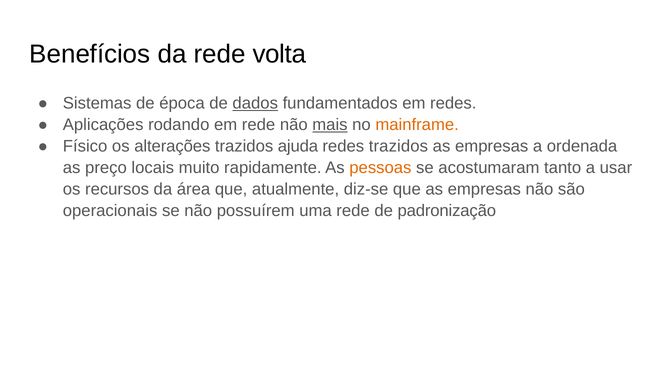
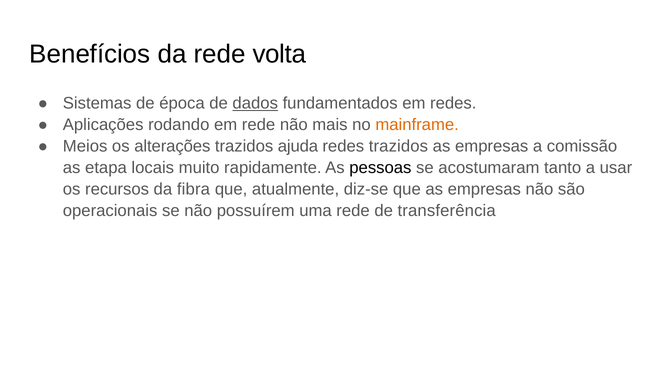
mais underline: present -> none
Físico: Físico -> Meios
ordenada: ordenada -> comissão
preço: preço -> etapa
pessoas colour: orange -> black
área: área -> fibra
padronização: padronização -> transferência
